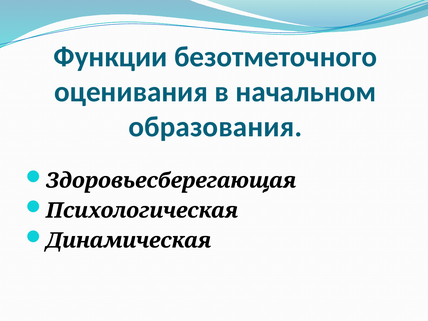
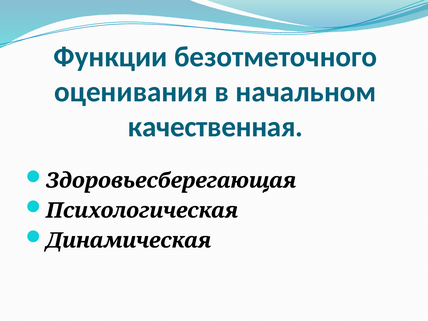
образования: образования -> качественная
